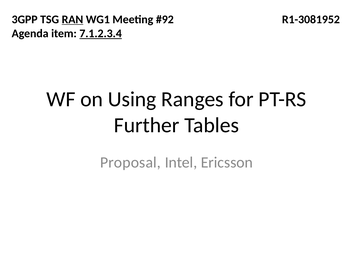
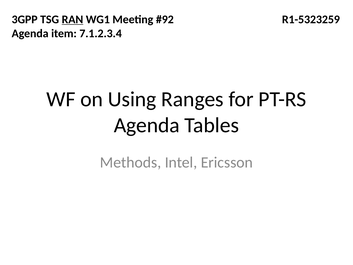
R1-3081952: R1-3081952 -> R1-5323259
7.1.2.3.4 underline: present -> none
Further at (147, 125): Further -> Agenda
Proposal: Proposal -> Methods
